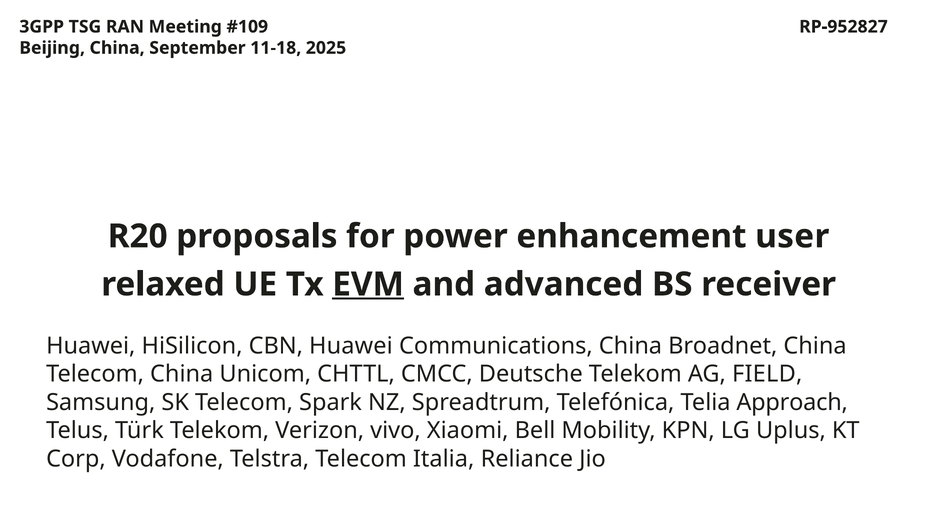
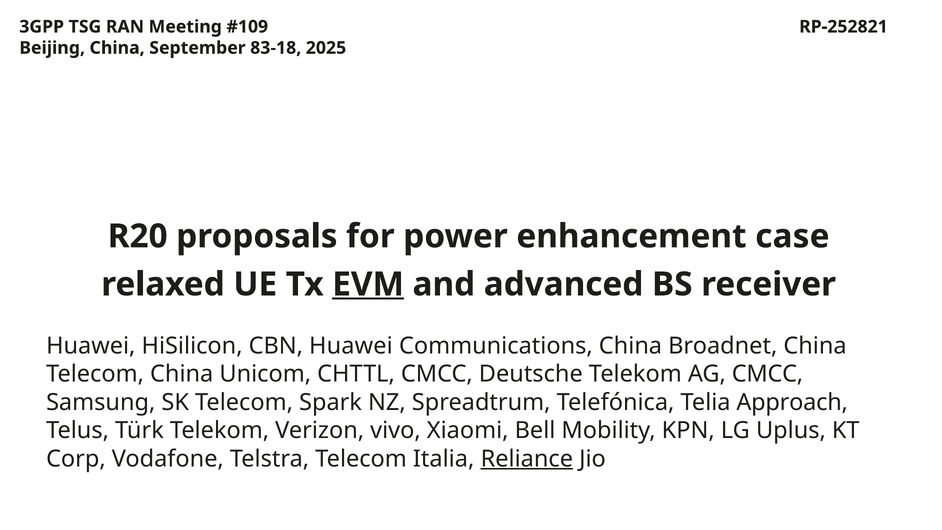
RP-952827: RP-952827 -> RP-252821
11-18: 11-18 -> 83-18
user: user -> case
AG FIELD: FIELD -> CMCC
Reliance underline: none -> present
